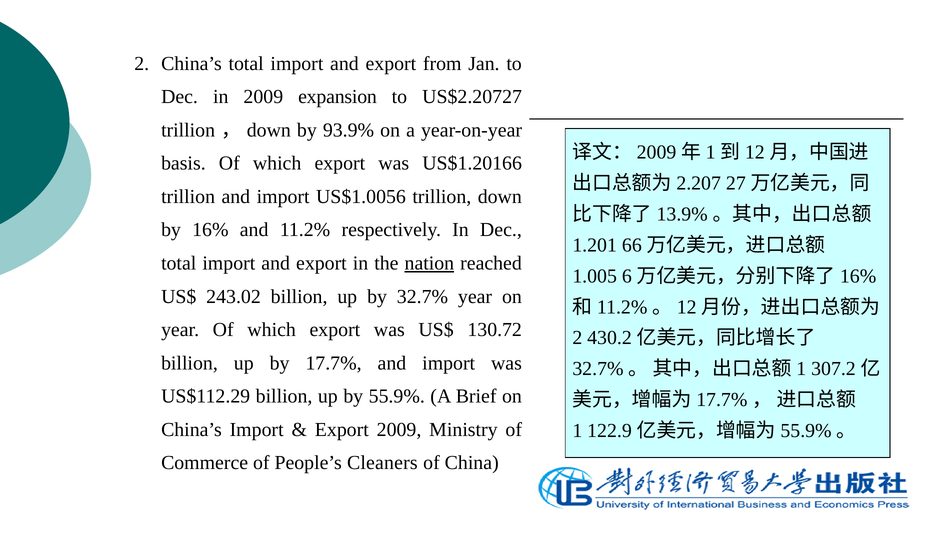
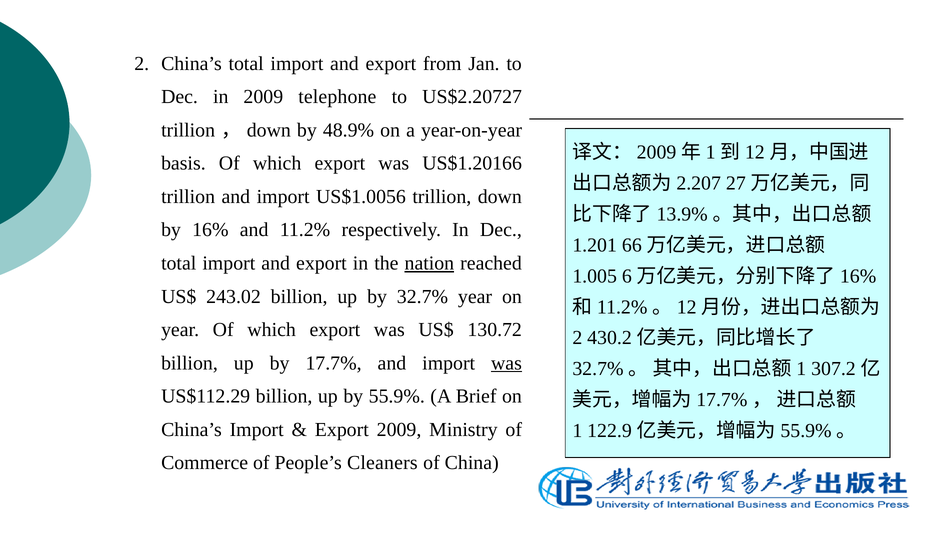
expansion: expansion -> telephone
93.9%: 93.9% -> 48.9%
was at (506, 363) underline: none -> present
